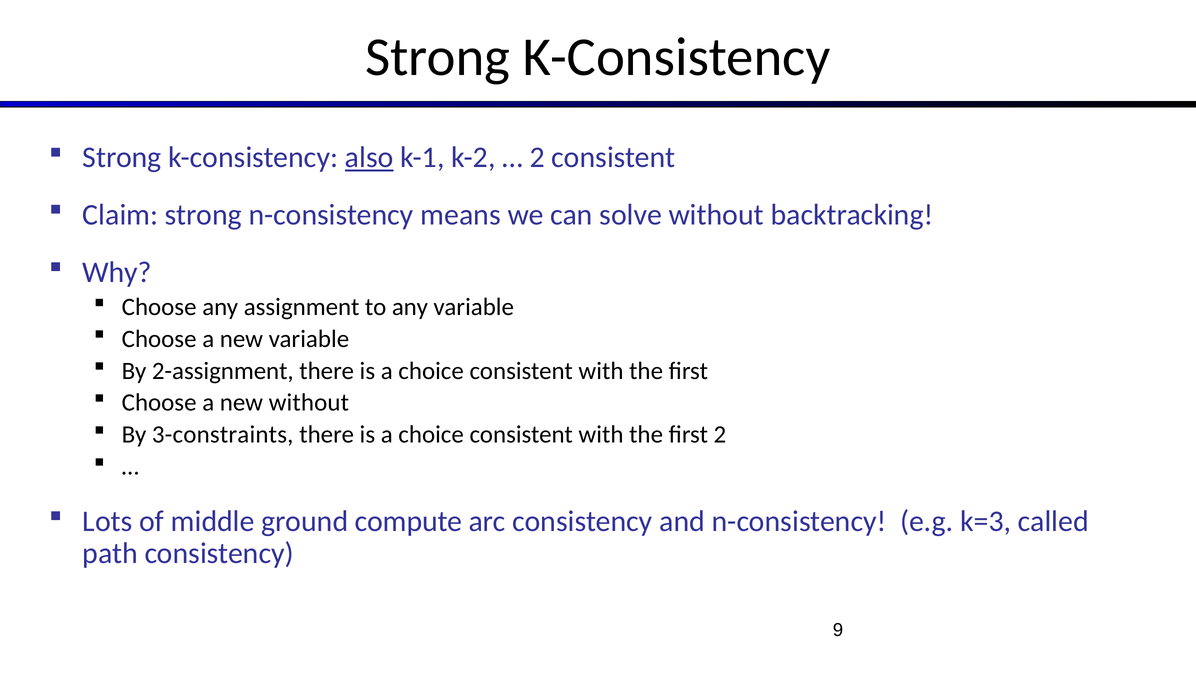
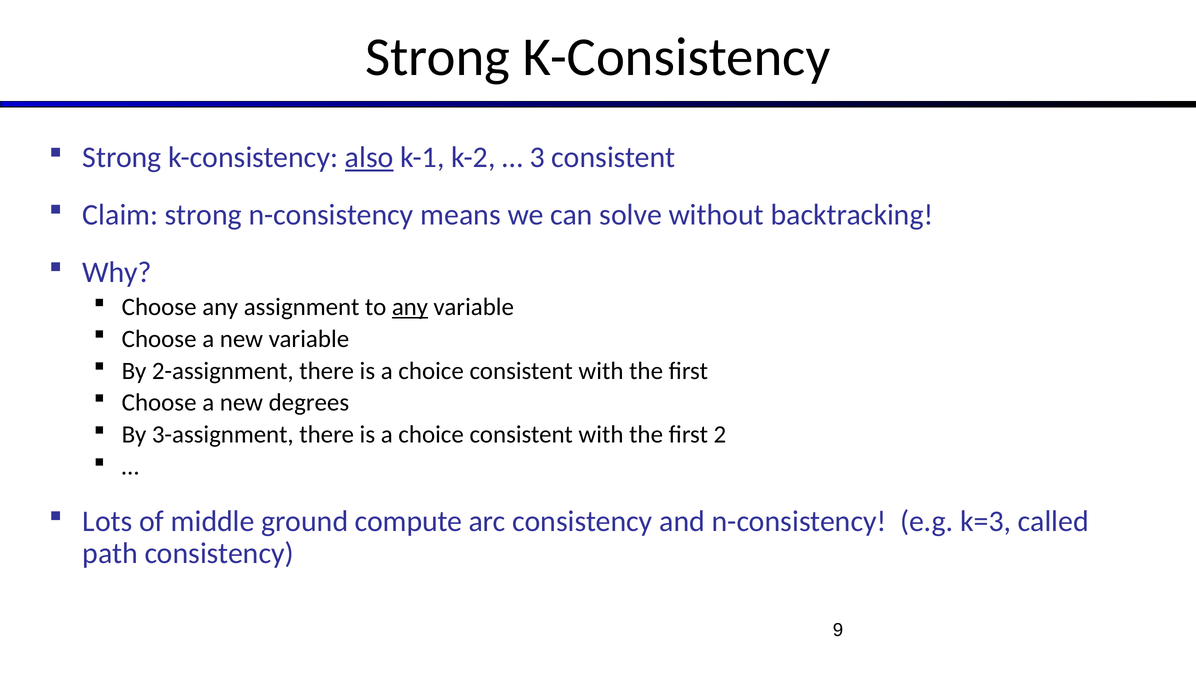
2 at (537, 158): 2 -> 3
any at (410, 307) underline: none -> present
new without: without -> degrees
3-constraints: 3-constraints -> 3-assignment
